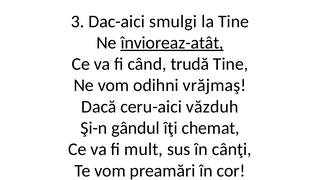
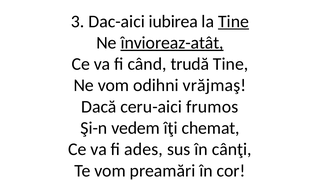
smulgi: smulgi -> iubirea
Tine at (233, 21) underline: none -> present
văzduh: văzduh -> frumos
gândul: gândul -> vedem
mult: mult -> ades
